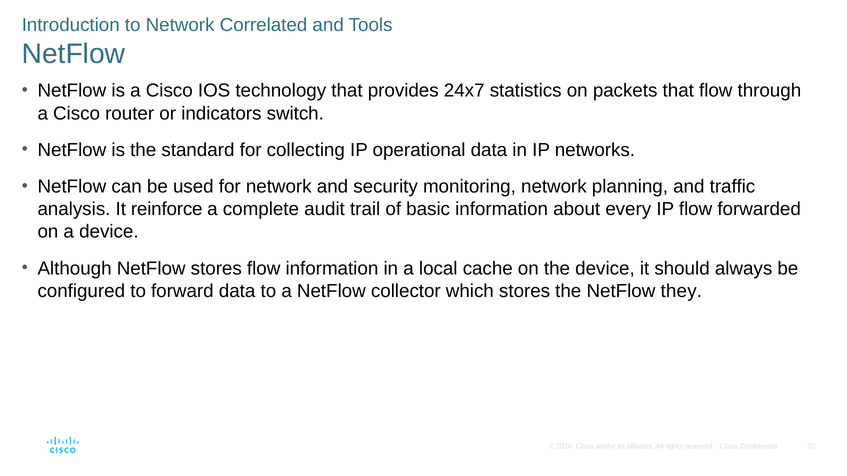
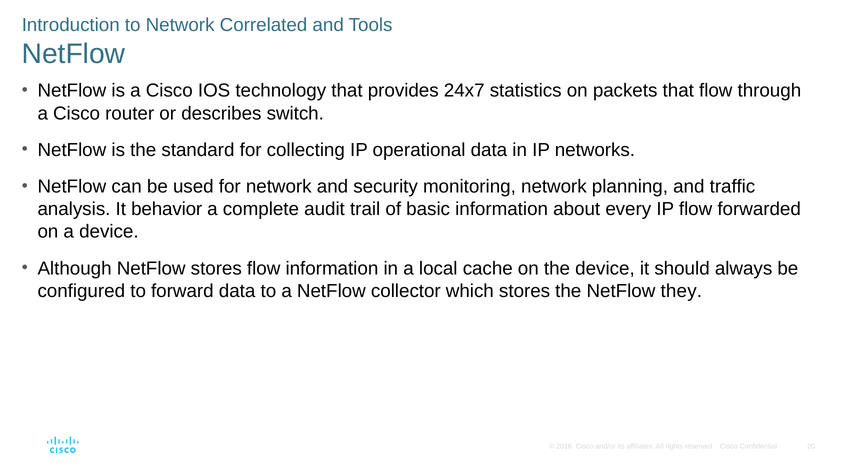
indicators: indicators -> describes
reinforce: reinforce -> behavior
